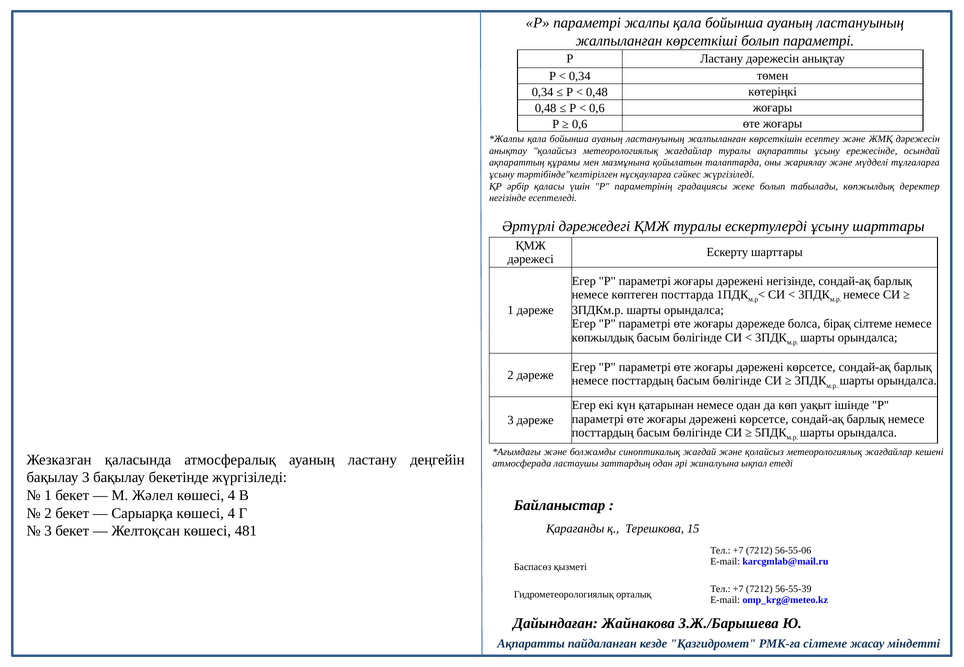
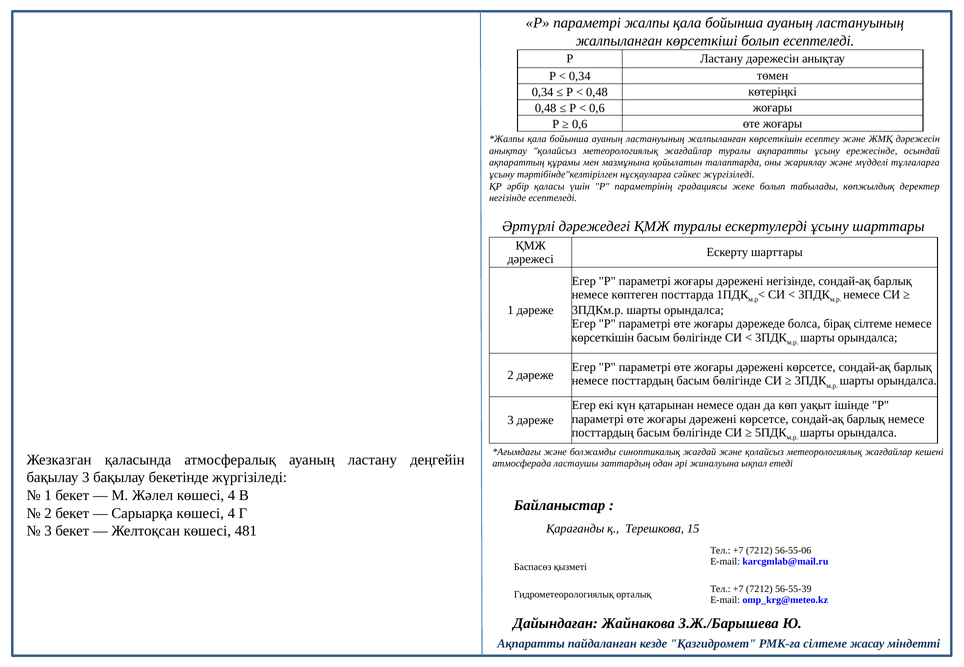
болып параметрі: параметрі -> есептеледі
көпжылдық at (603, 338): көпжылдық -> көрсеткішін
